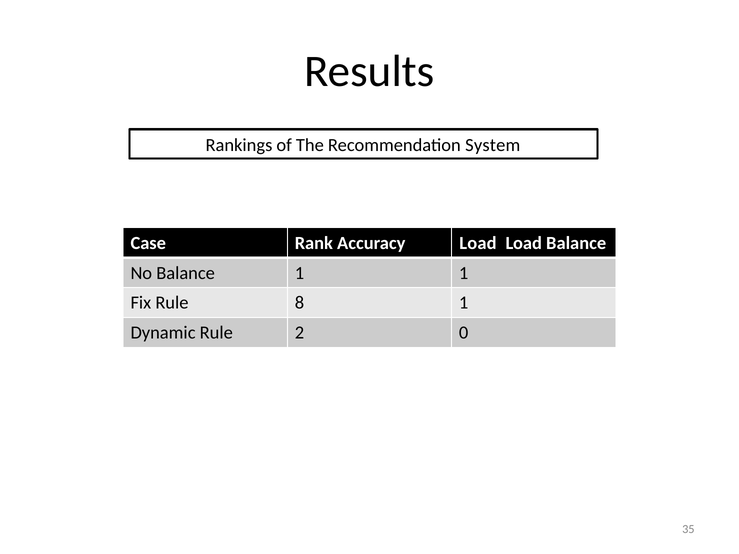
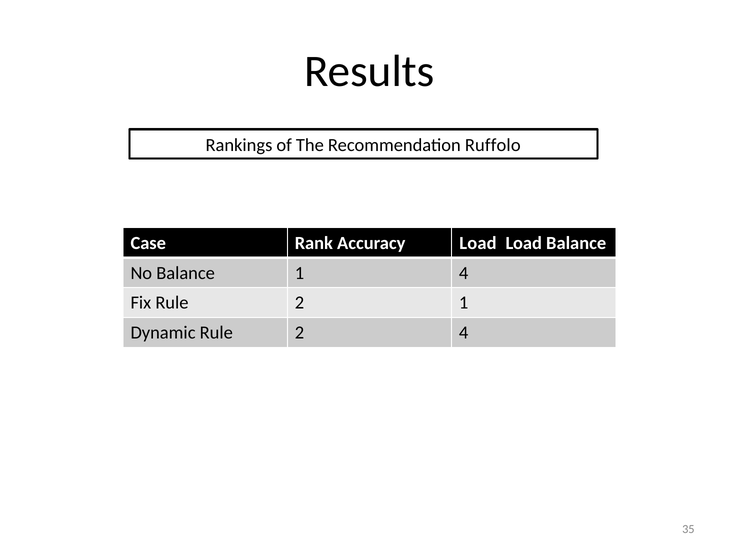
System: System -> Ruffolo
1 1: 1 -> 4
Fix Rule 8: 8 -> 2
2 0: 0 -> 4
